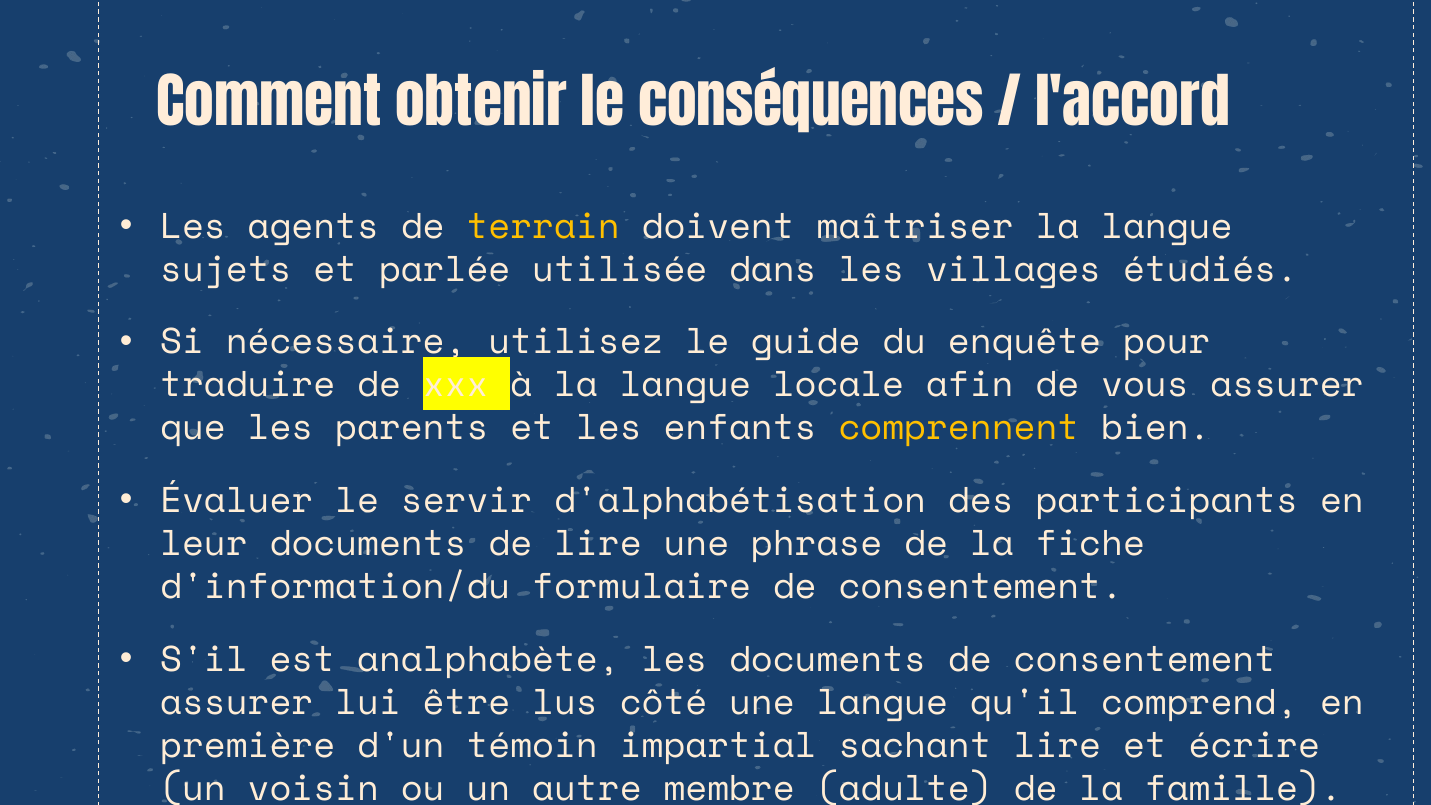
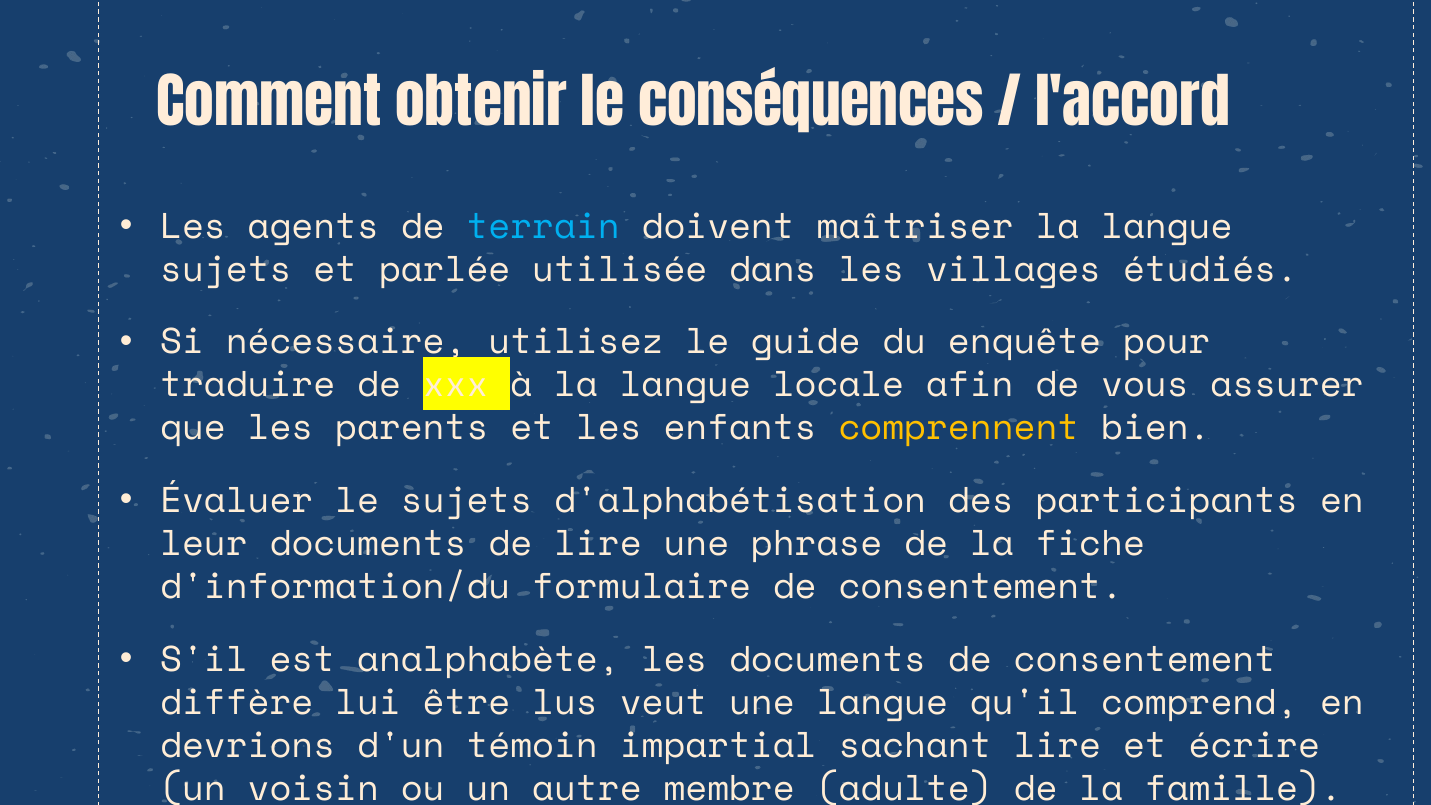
terrain colour: yellow -> light blue
le servir: servir -> sujets
assurer at (237, 702): assurer -> diffère
côté: côté -> veut
première: première -> devrions
